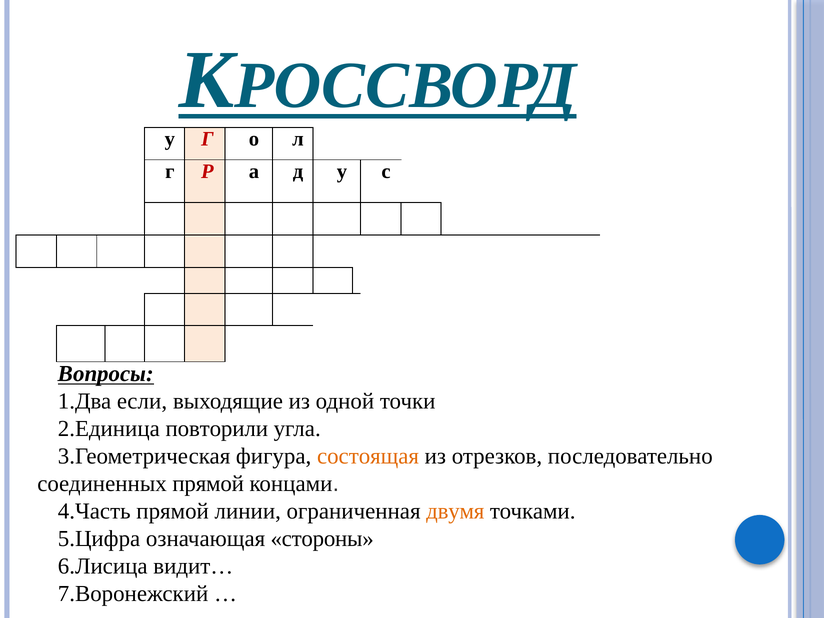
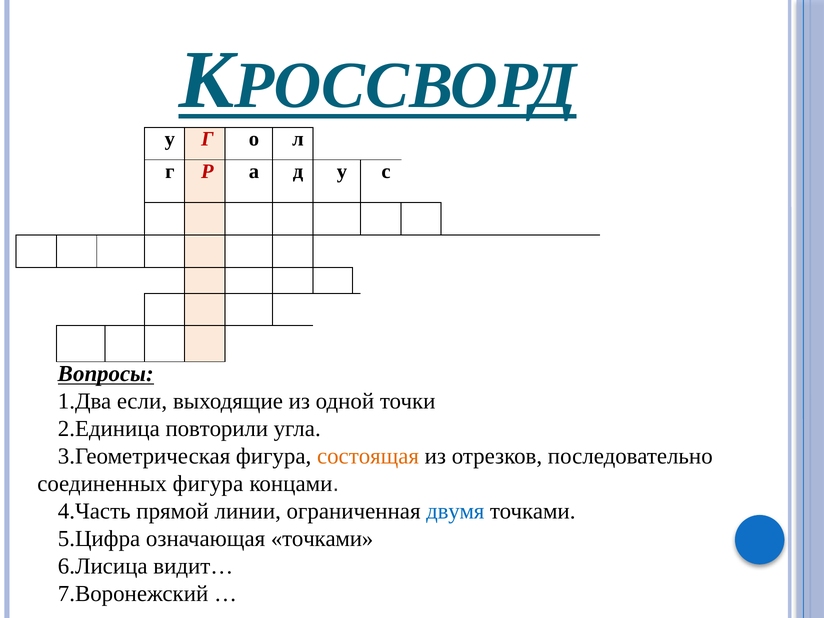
соединенных прямой: прямой -> фигура
двумя colour: orange -> blue
означающая стороны: стороны -> точками
